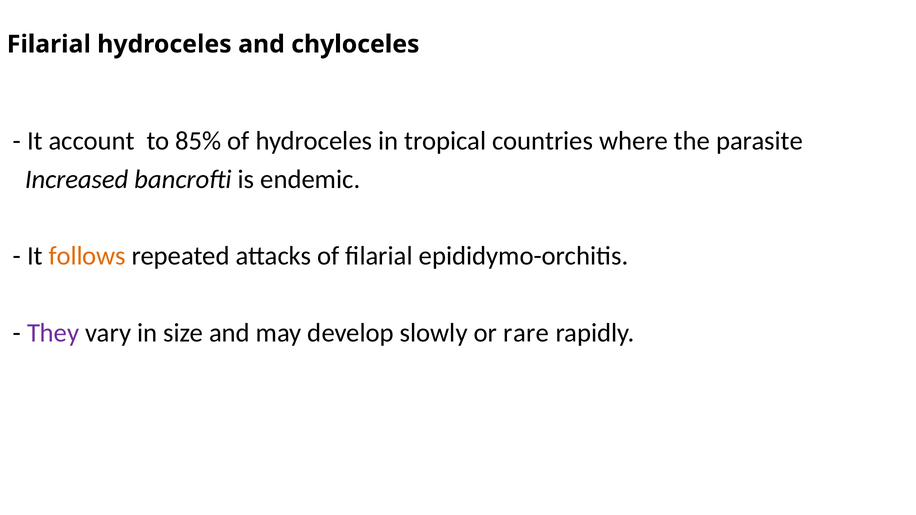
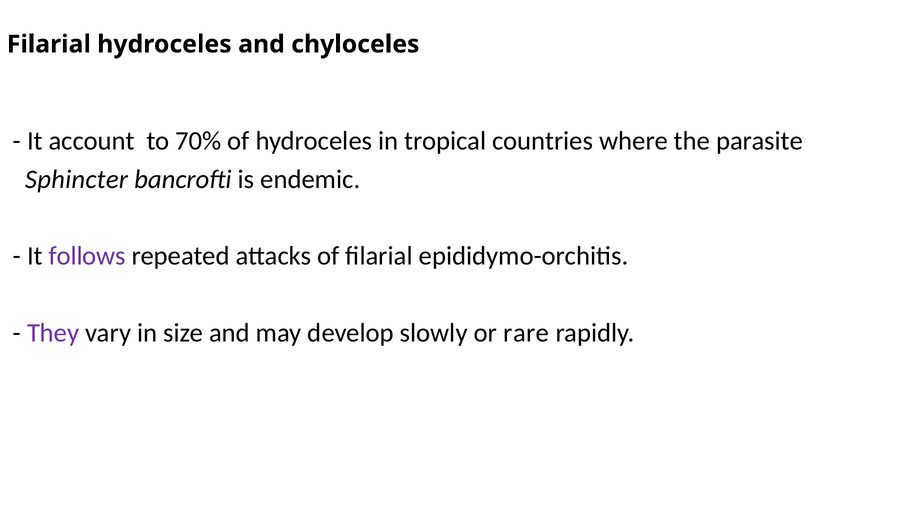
85%: 85% -> 70%
Increased: Increased -> Sphincter
follows colour: orange -> purple
